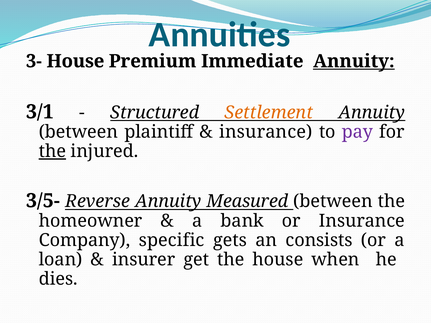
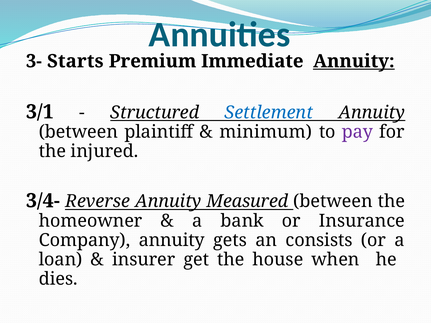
3- House: House -> Starts
Settlement colour: orange -> blue
insurance at (266, 132): insurance -> minimum
the at (52, 151) underline: present -> none
3/5-: 3/5- -> 3/4-
Company specific: specific -> annuity
